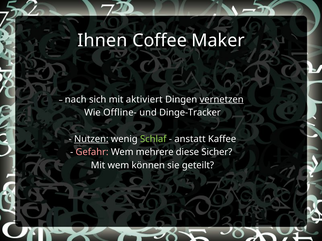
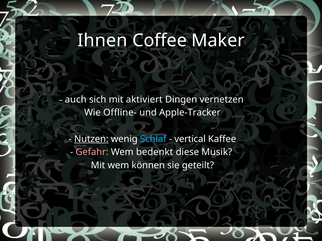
nach: nach -> auch
vernetzen underline: present -> none
Dinge-Tracker: Dinge-Tracker -> Apple-Tracker
Schlaf colour: light green -> light blue
anstatt: anstatt -> vertical
mehrere: mehrere -> bedenkt
Sicher: Sicher -> Musik
